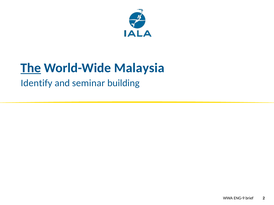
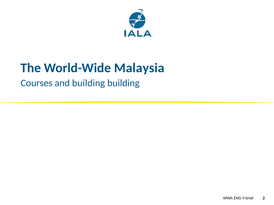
The underline: present -> none
Identify: Identify -> Courses
and seminar: seminar -> building
